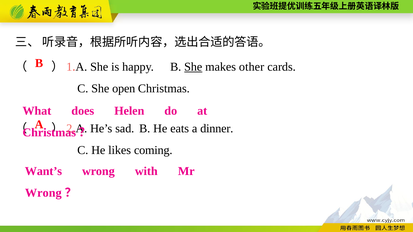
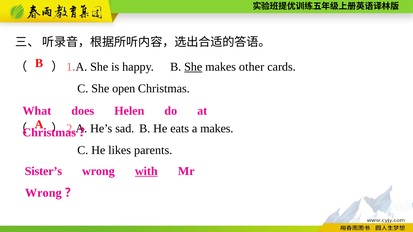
a dinner: dinner -> makes
coming: coming -> parents
Want’s: Want’s -> Sister’s
with underline: none -> present
